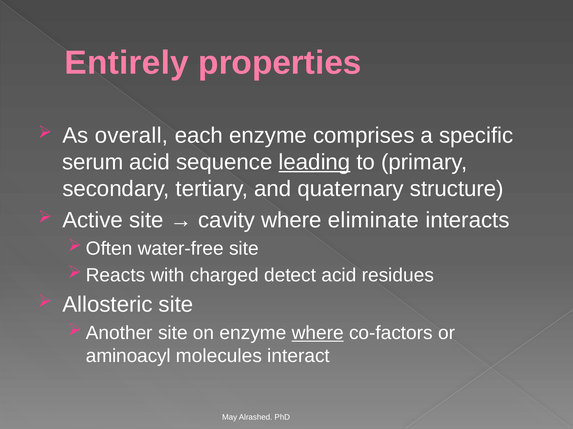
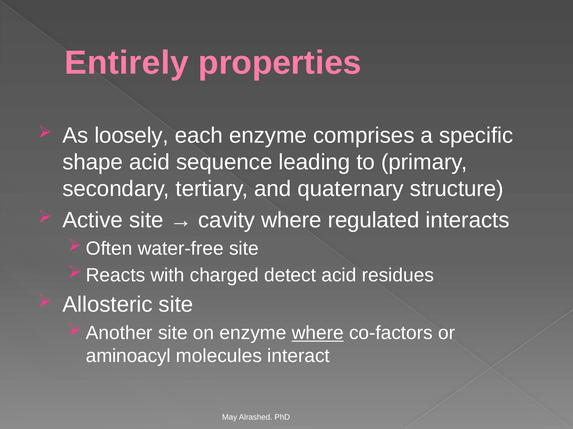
overall: overall -> loosely
serum: serum -> shape
leading underline: present -> none
eliminate: eliminate -> regulated
